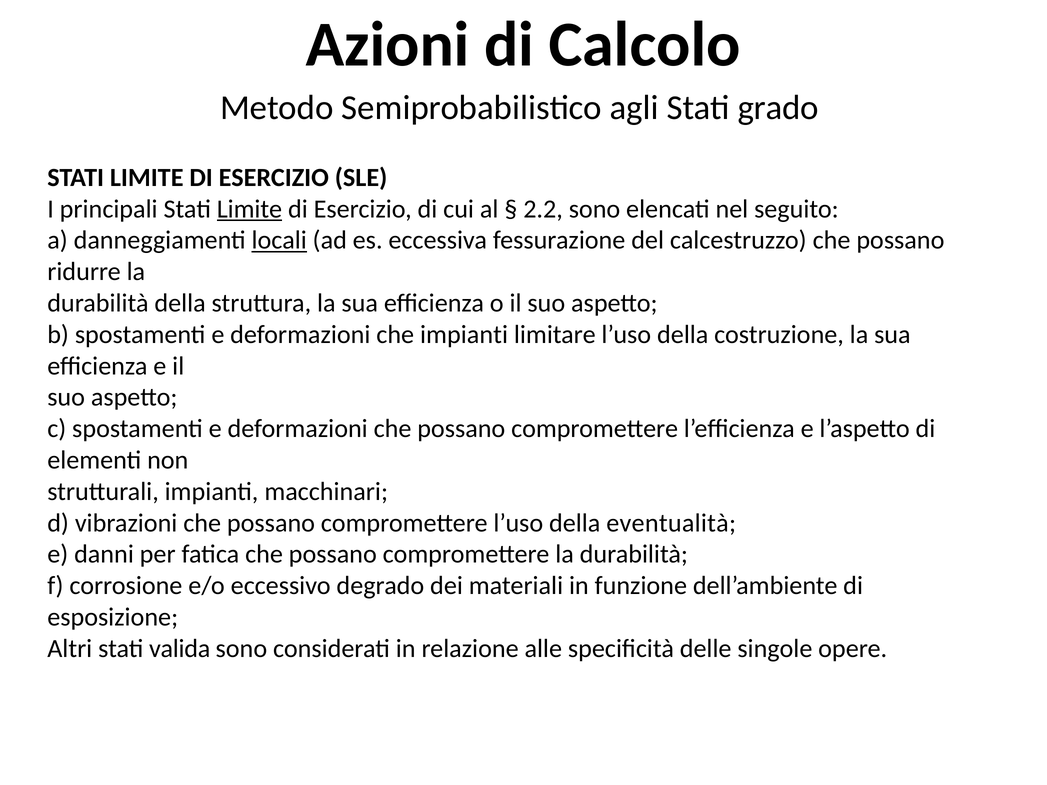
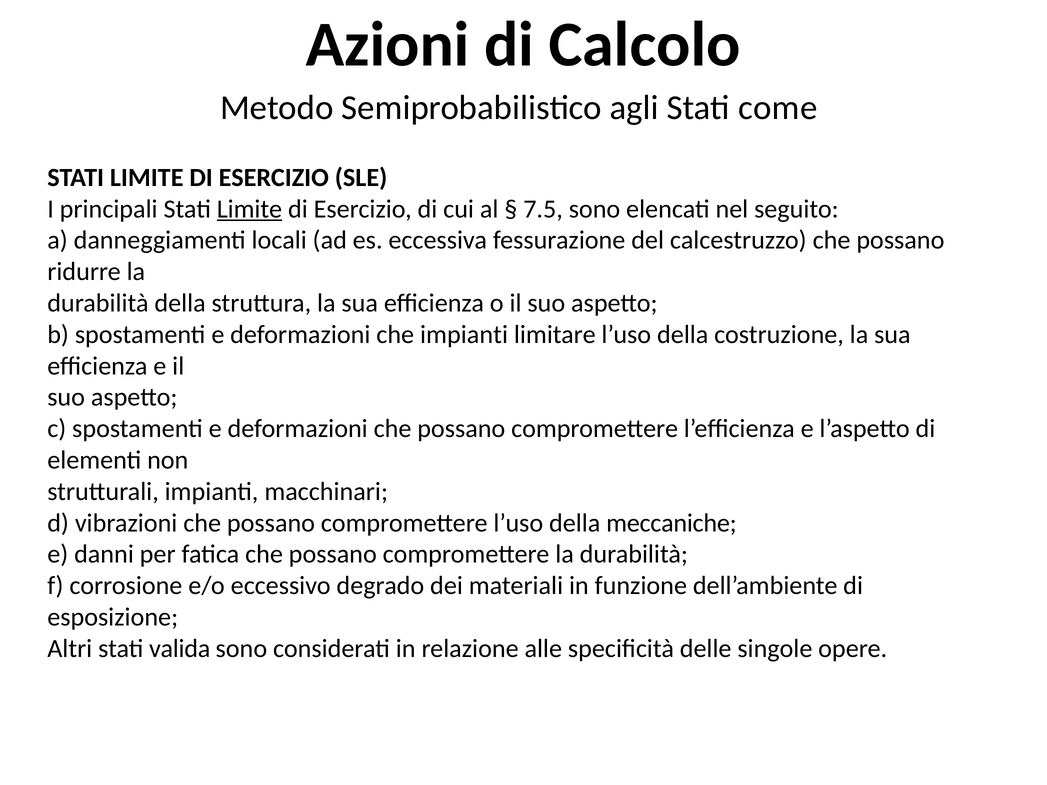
grado: grado -> come
2.2: 2.2 -> 7.5
locali underline: present -> none
eventualità: eventualità -> meccaniche
